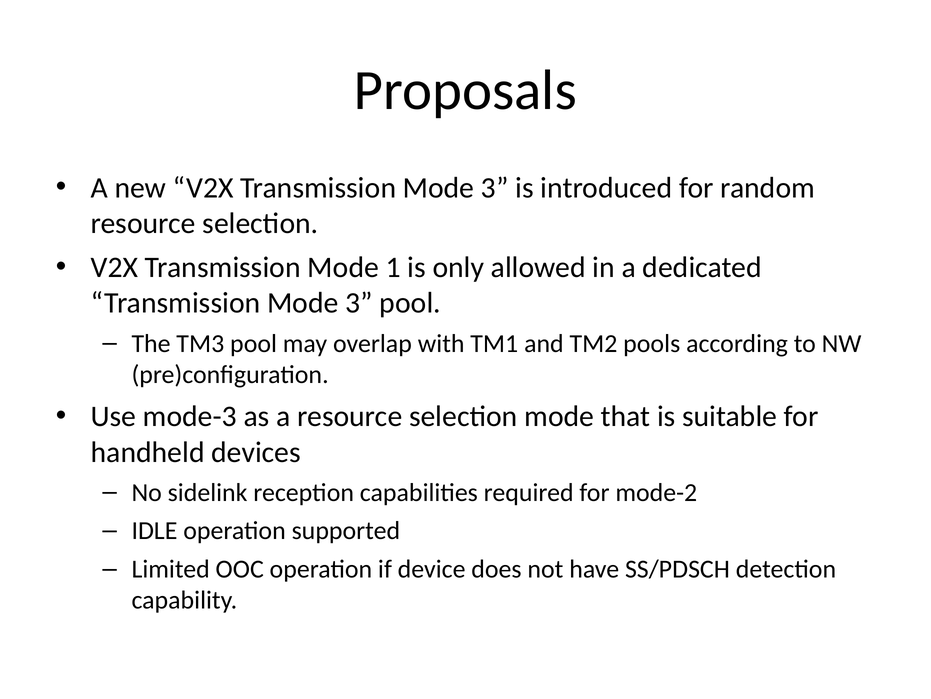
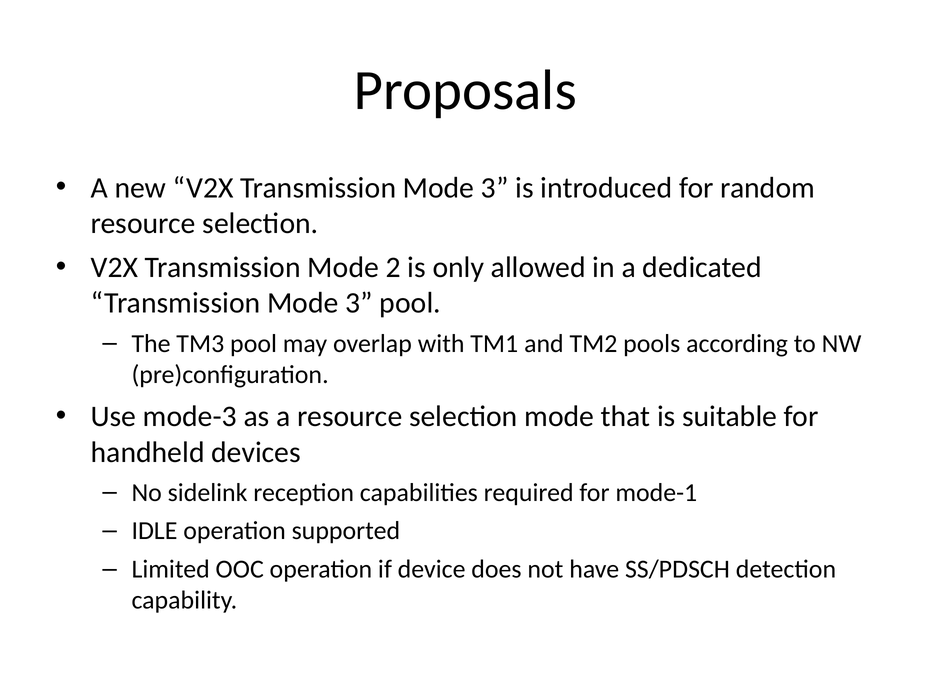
1: 1 -> 2
mode-2: mode-2 -> mode-1
